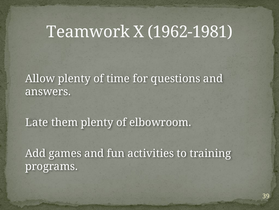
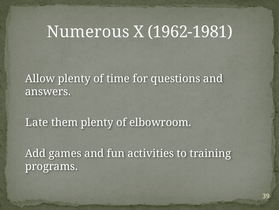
Teamwork: Teamwork -> Numerous
